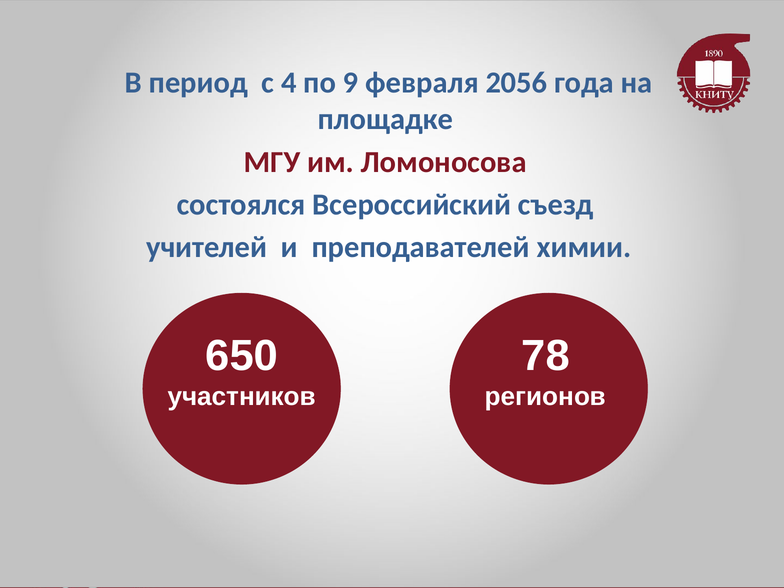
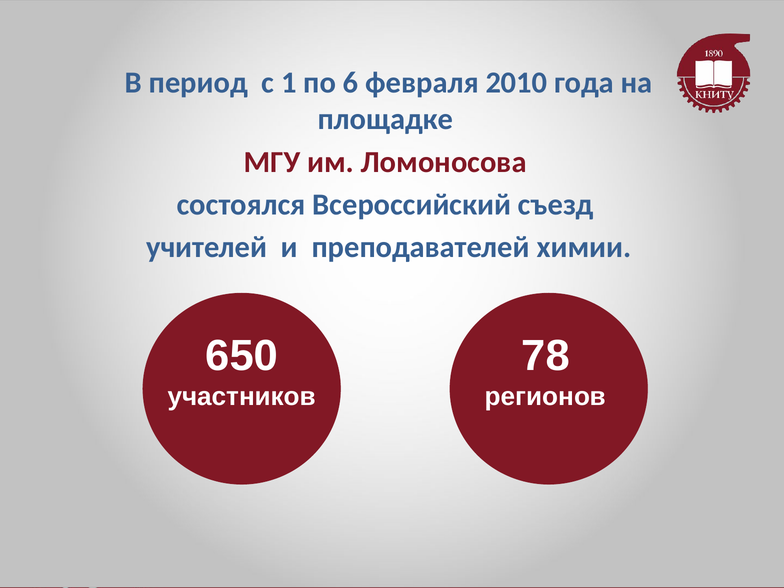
4: 4 -> 1
9: 9 -> 6
2056: 2056 -> 2010
